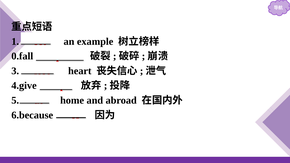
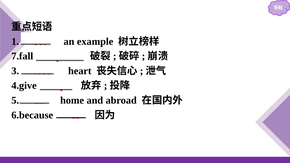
0.fall: 0.fall -> 7.fall
